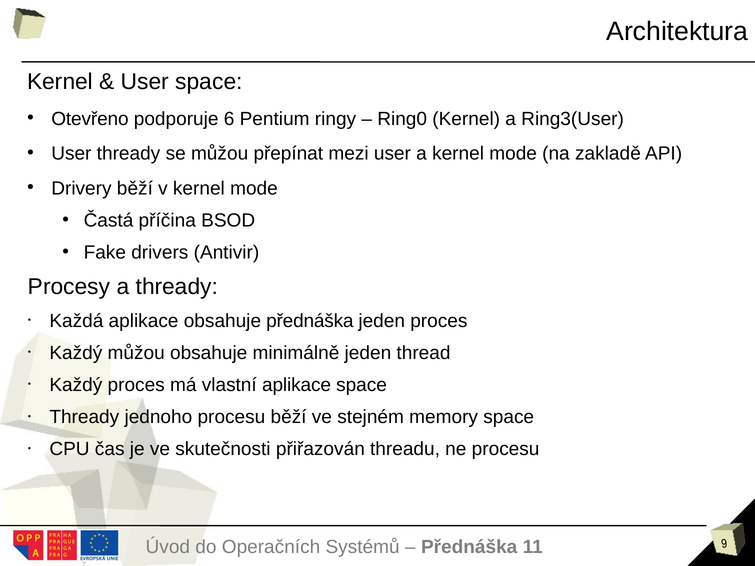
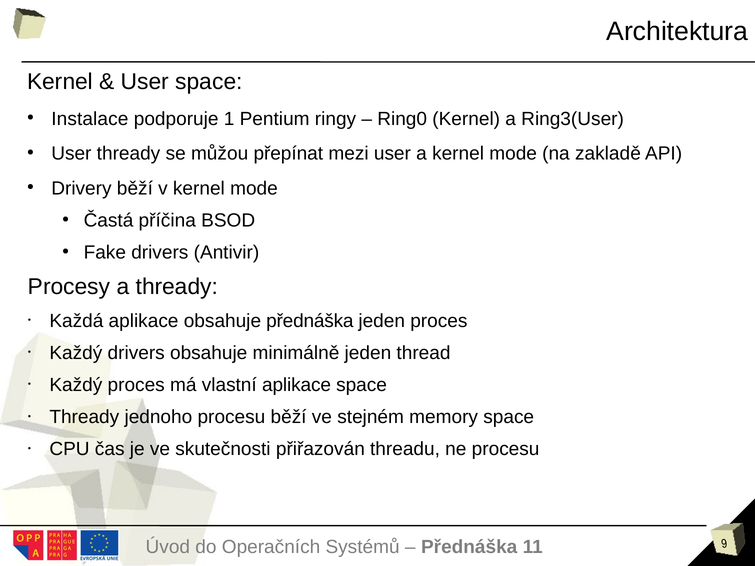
Otevřeno: Otevřeno -> Instalace
6: 6 -> 1
Každý můžou: můžou -> drivers
